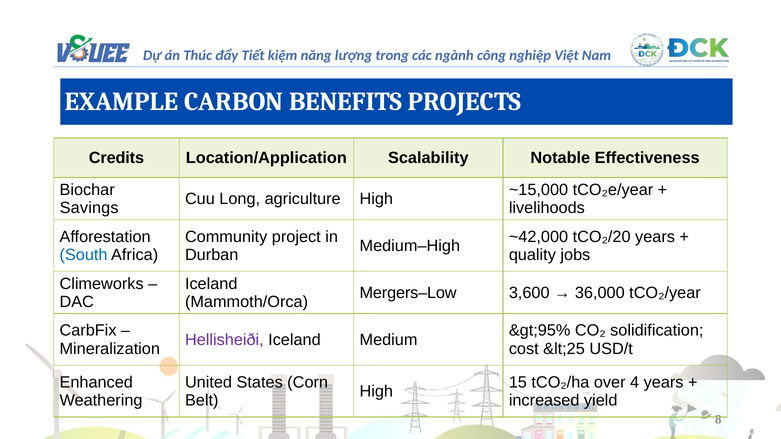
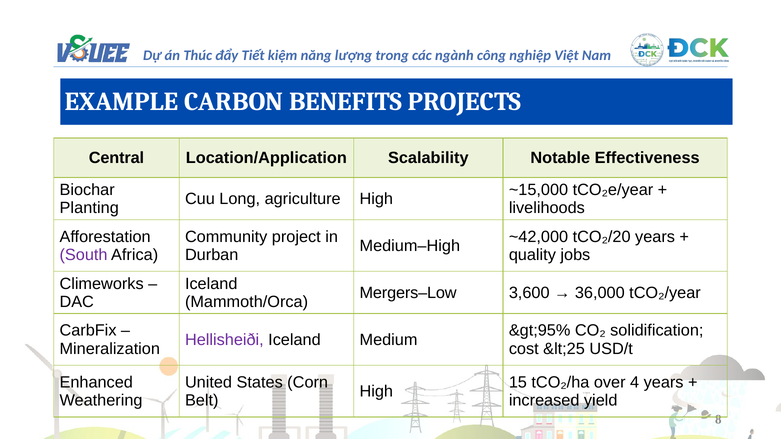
Credits: Credits -> Central
Savings: Savings -> Planting
South colour: blue -> purple
